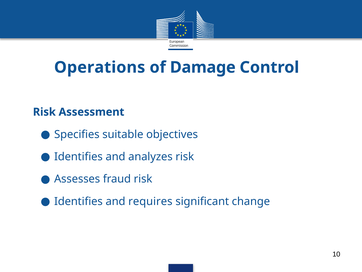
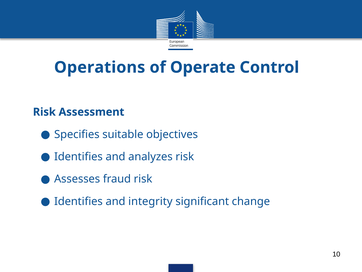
Damage: Damage -> Operate
requires: requires -> integrity
